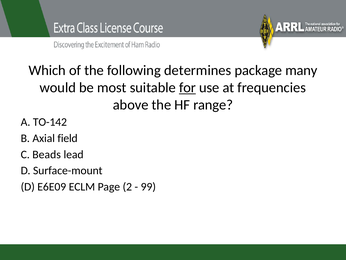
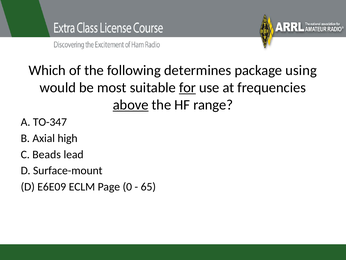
many: many -> using
above underline: none -> present
TO-142: TO-142 -> TO-347
field: field -> high
2: 2 -> 0
99: 99 -> 65
